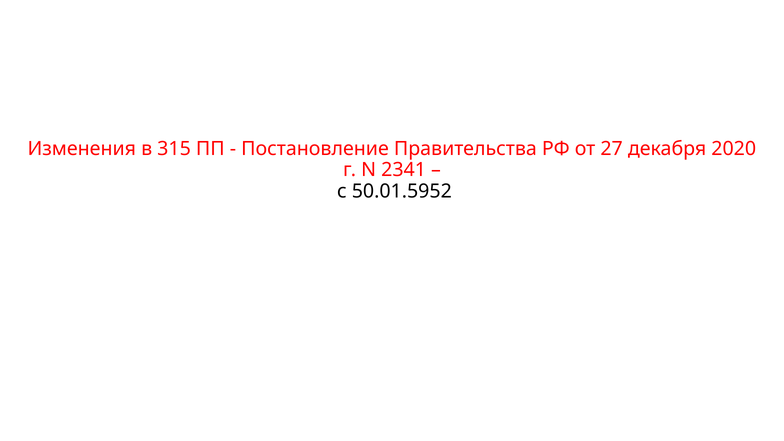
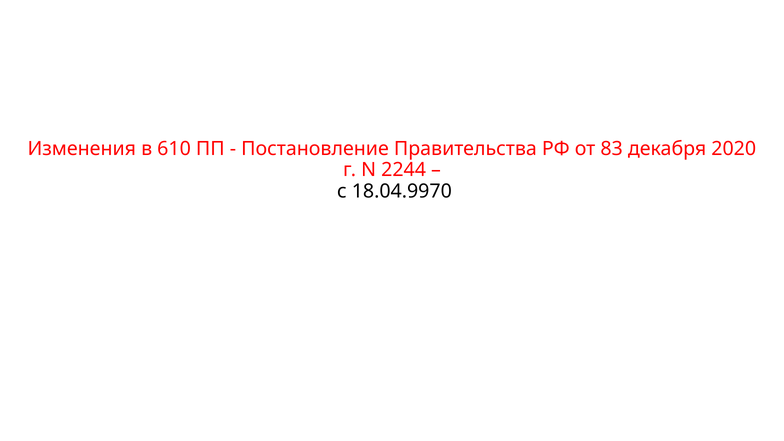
315: 315 -> 610
27: 27 -> 83
2341: 2341 -> 2244
50.01.5952: 50.01.5952 -> 18.04.9970
